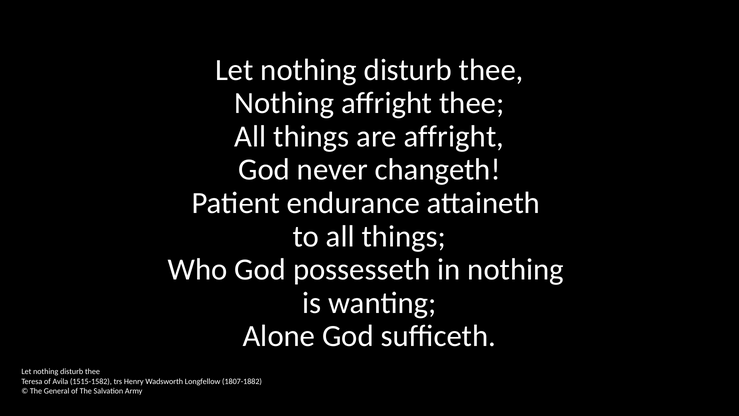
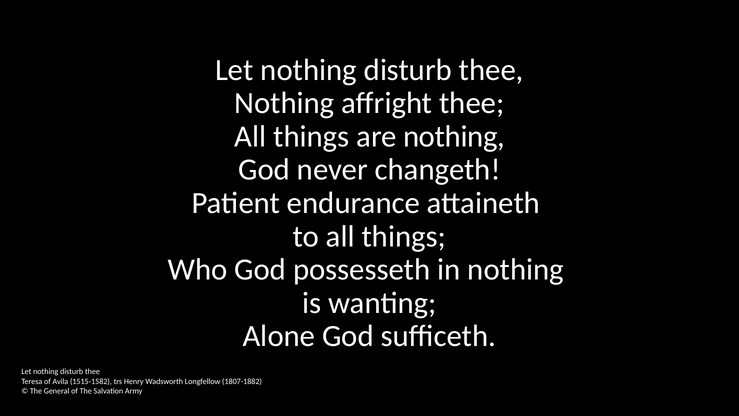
are affright: affright -> nothing
